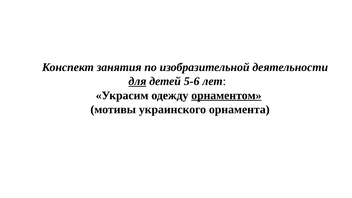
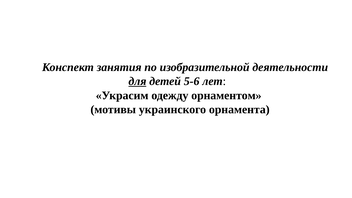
орнаментом underline: present -> none
